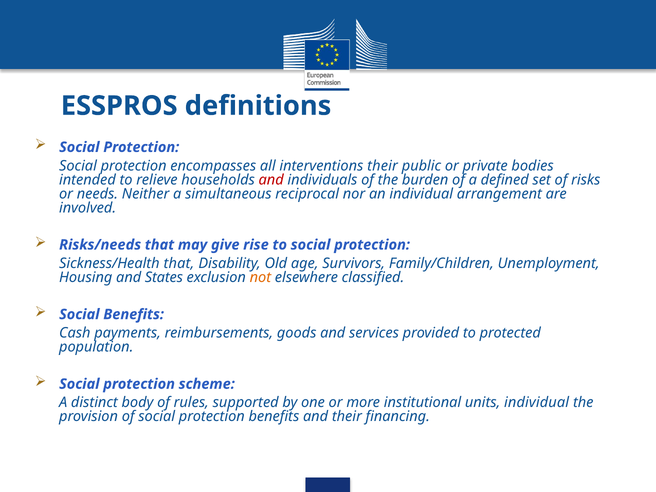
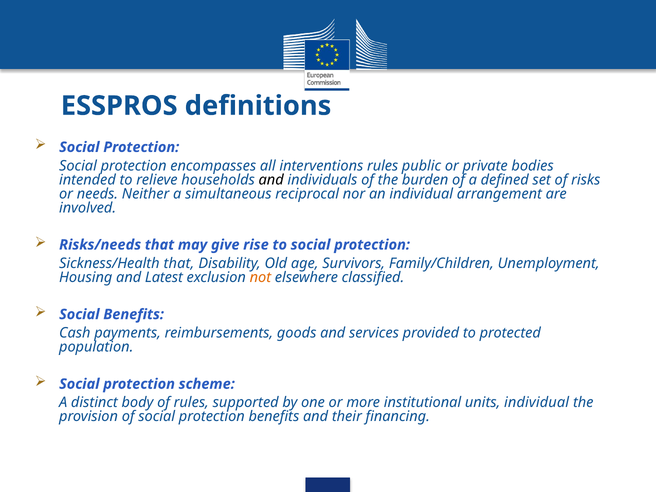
interventions their: their -> rules
and at (271, 180) colour: red -> black
States: States -> Latest
